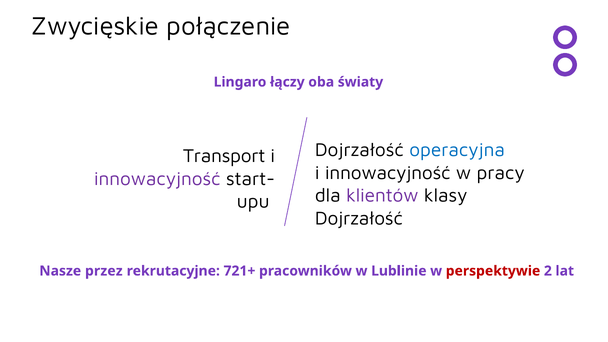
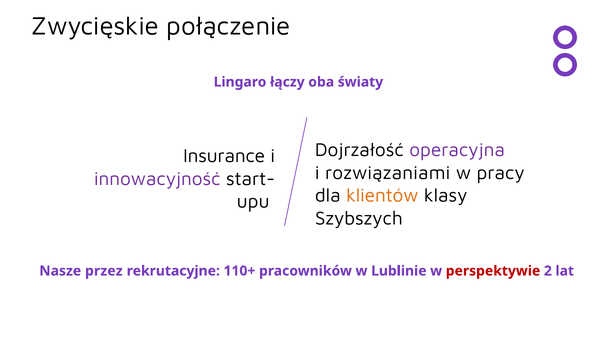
operacyjna colour: blue -> purple
Transport: Transport -> Insurance
innowacyjność at (388, 173): innowacyjność -> rozwiązaniami
klientów colour: purple -> orange
Dojrzałość at (359, 218): Dojrzałość -> Szybszych
721+: 721+ -> 110+
